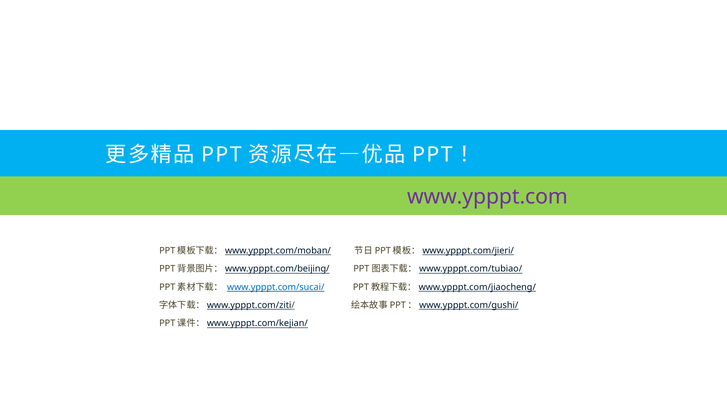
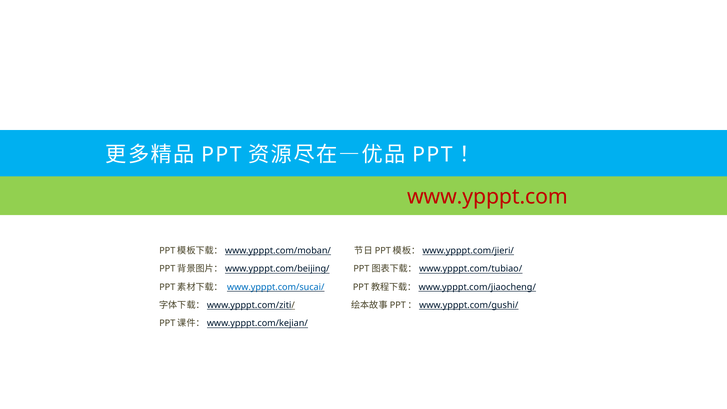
www.ypppt.com colour: purple -> red
